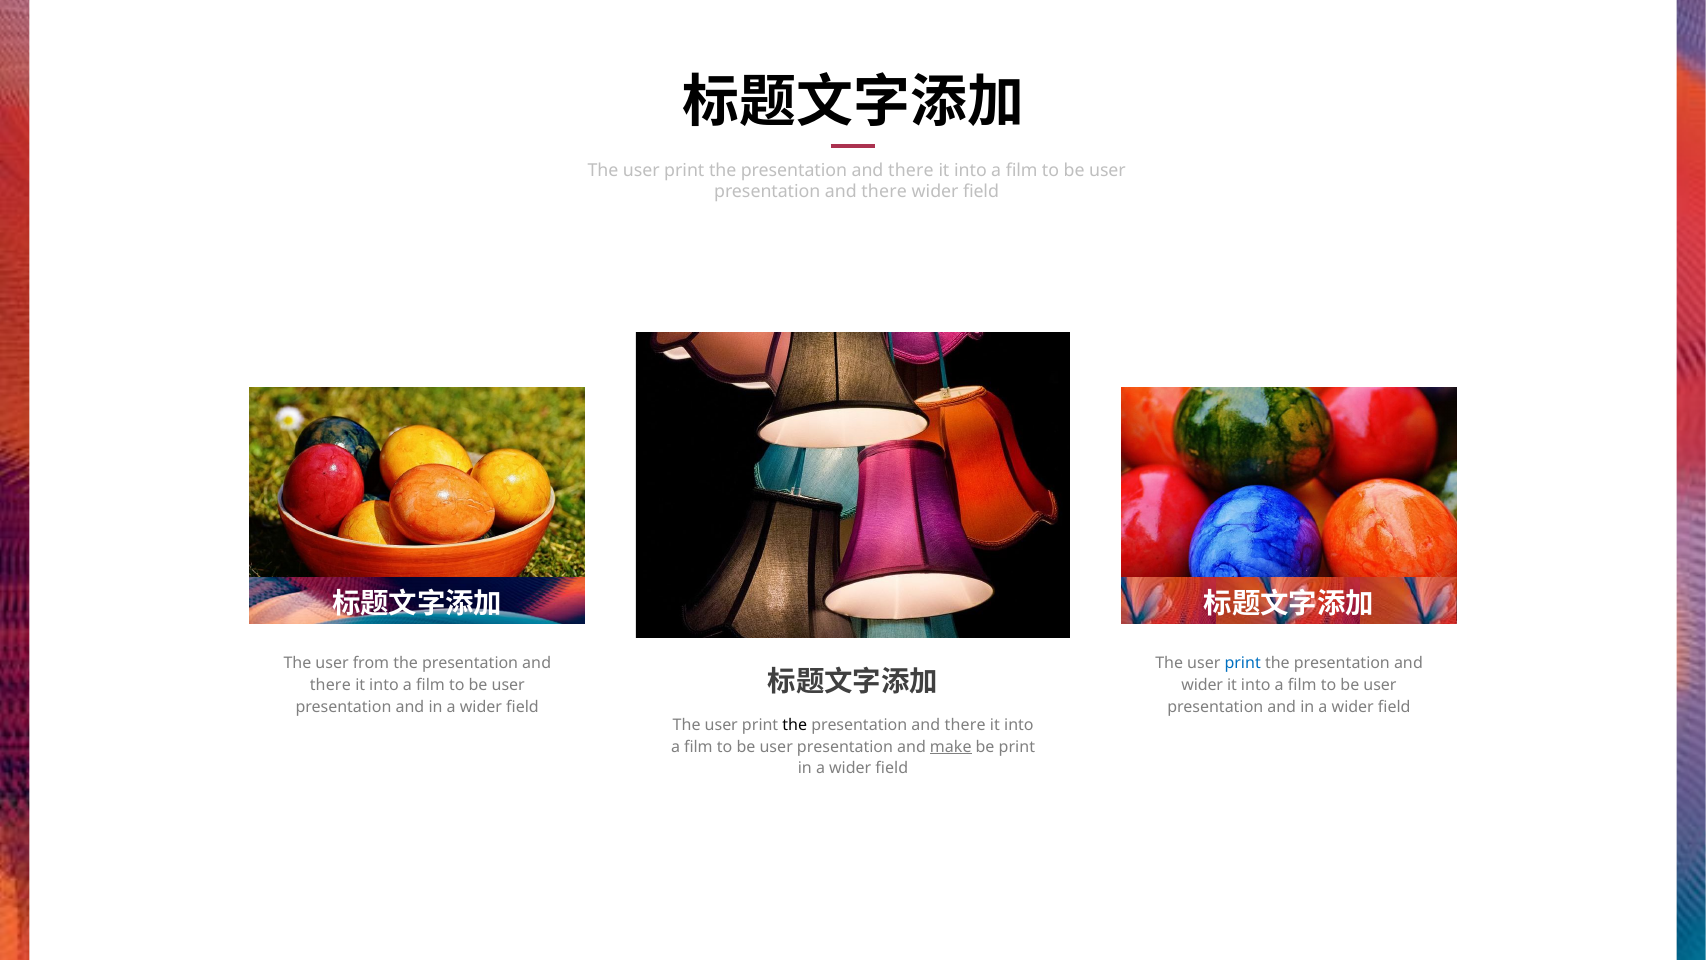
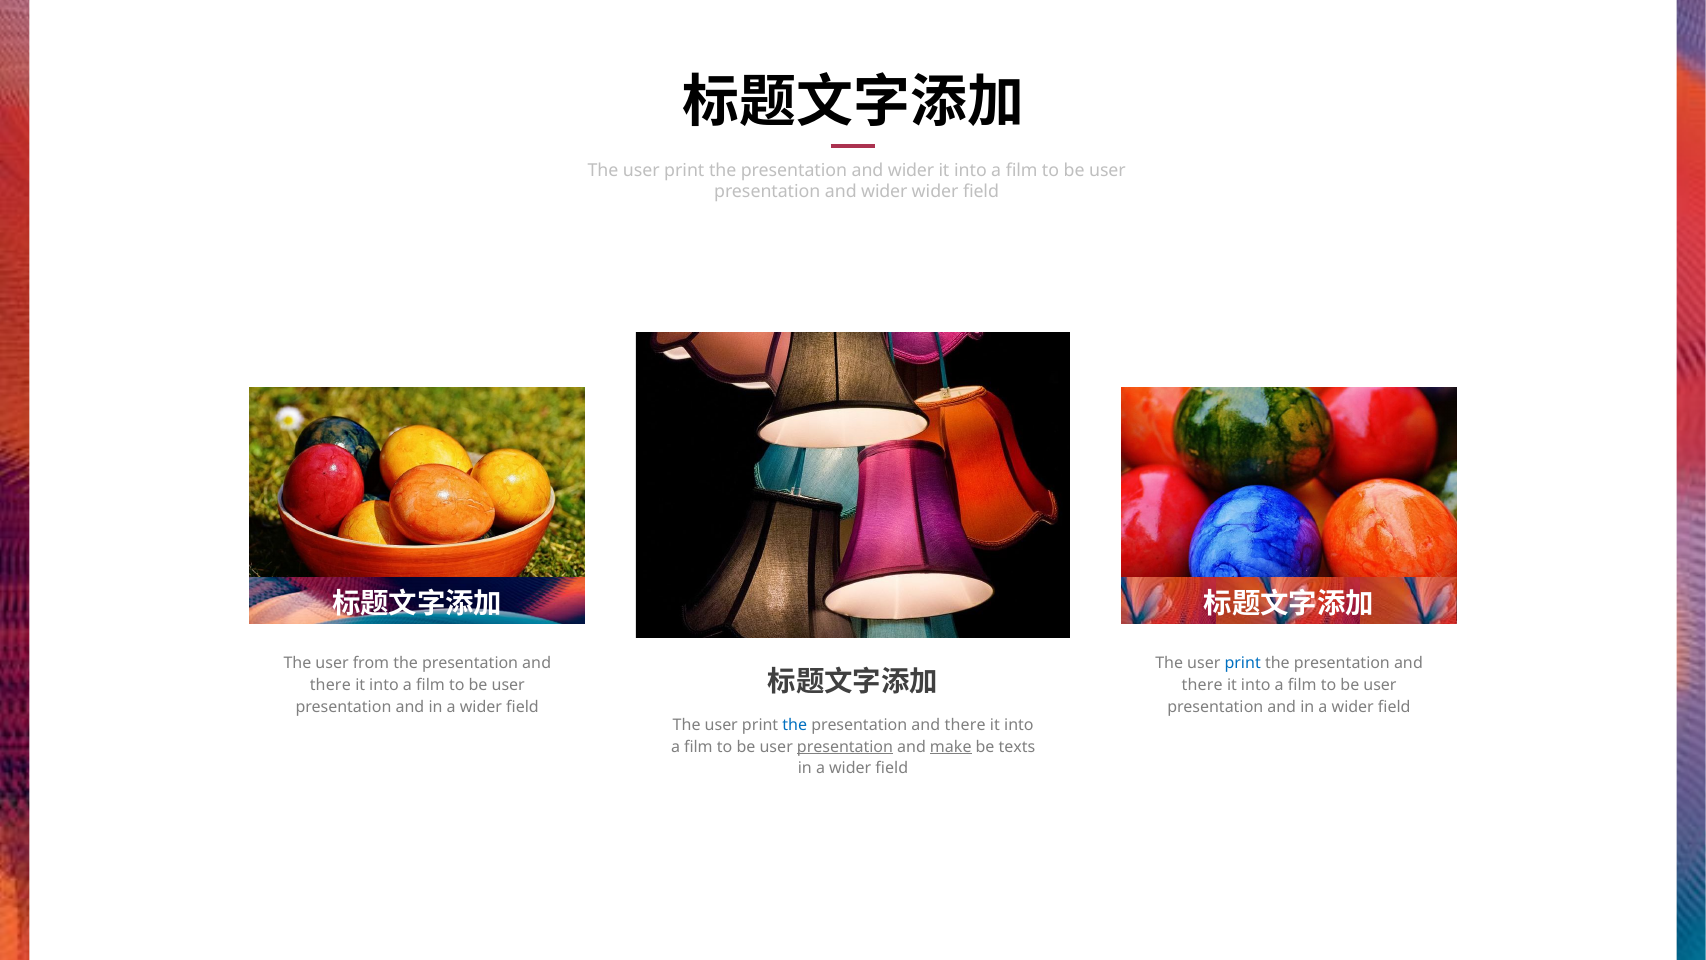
there at (911, 171): there -> wider
there at (884, 192): there -> wider
wider at (1202, 685): wider -> there
the at (795, 725) colour: black -> blue
presentation at (845, 746) underline: none -> present
be print: print -> texts
